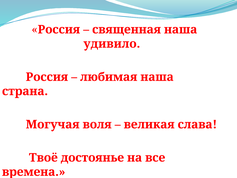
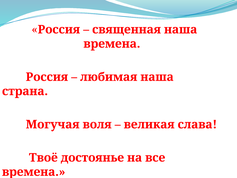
удивило at (112, 44): удивило -> времена
